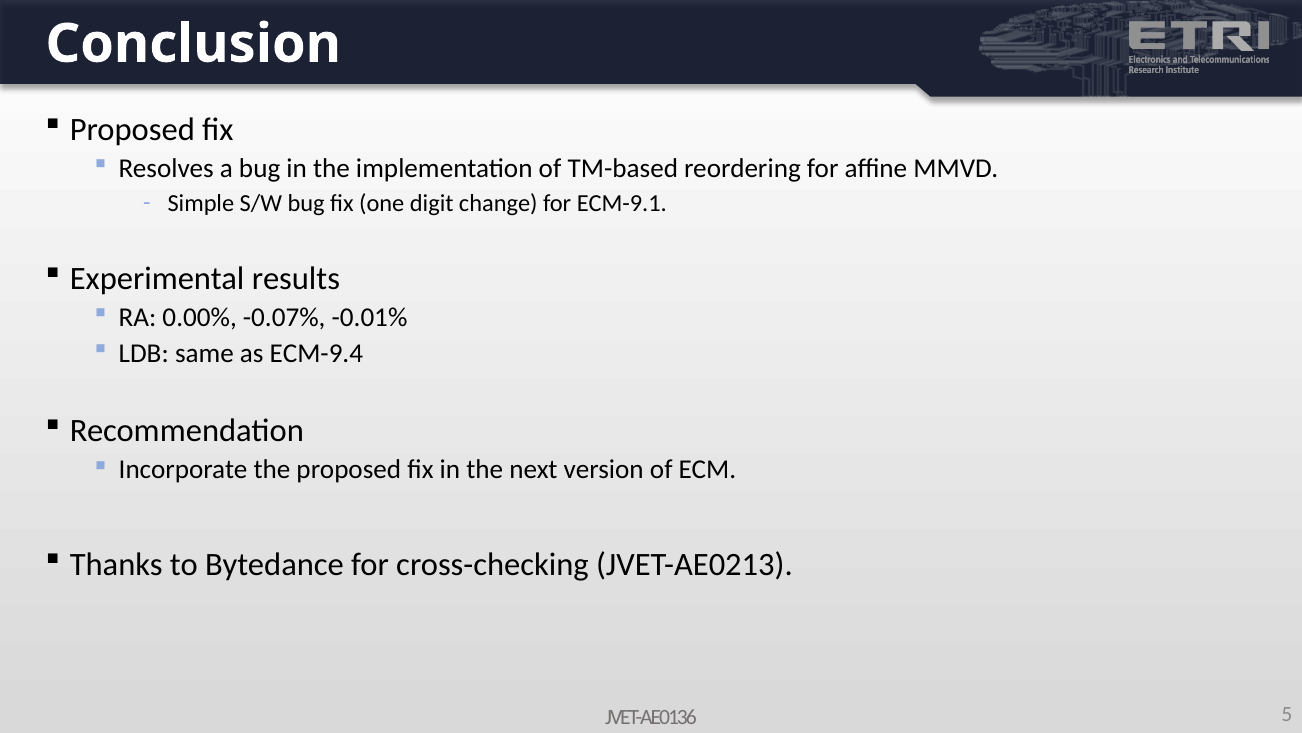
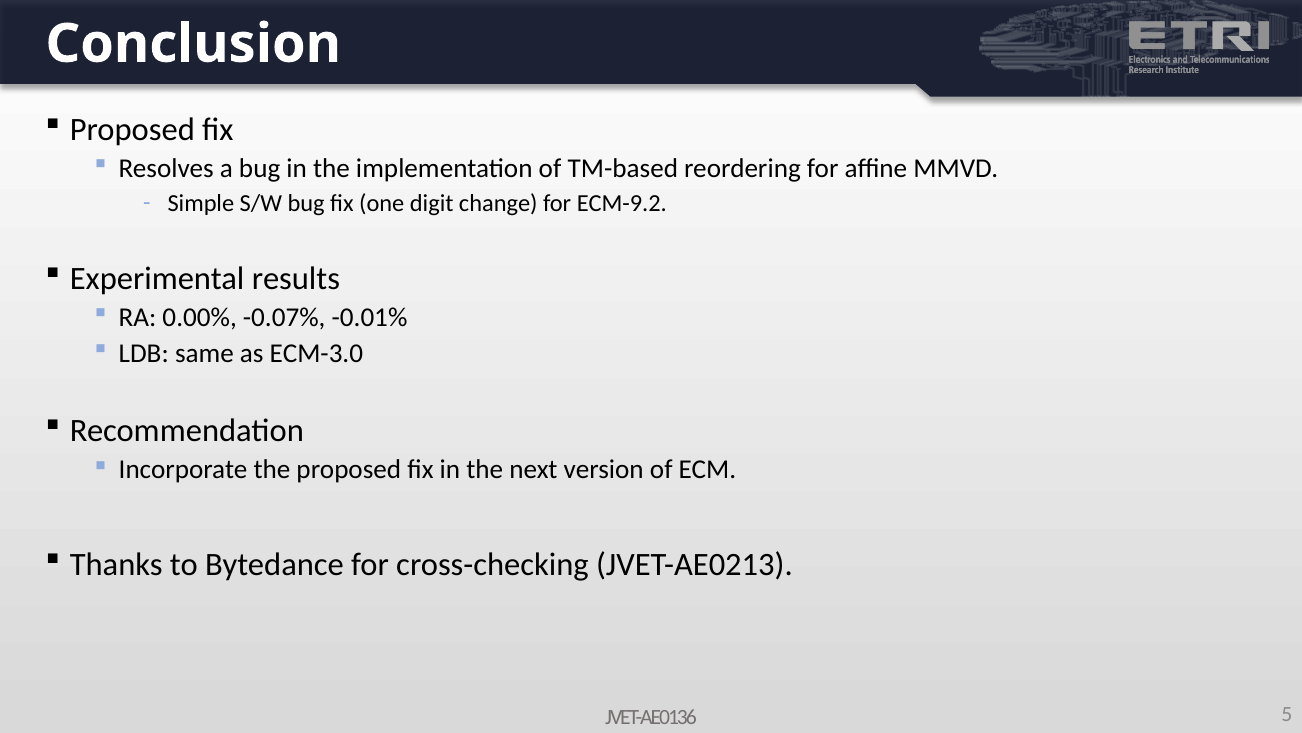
ECM-9.1: ECM-9.1 -> ECM-9.2
ECM-9.4: ECM-9.4 -> ECM-3.0
